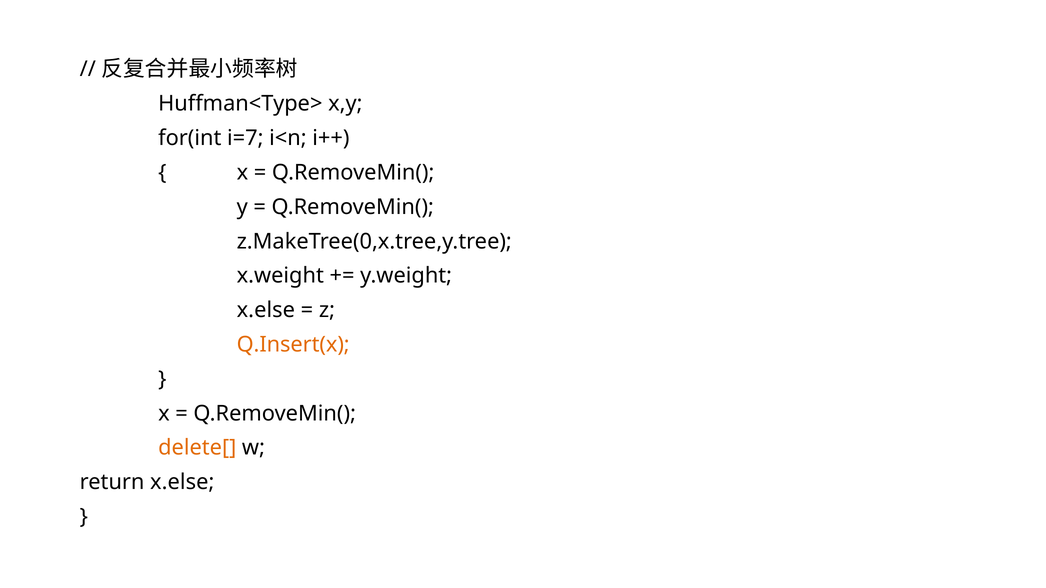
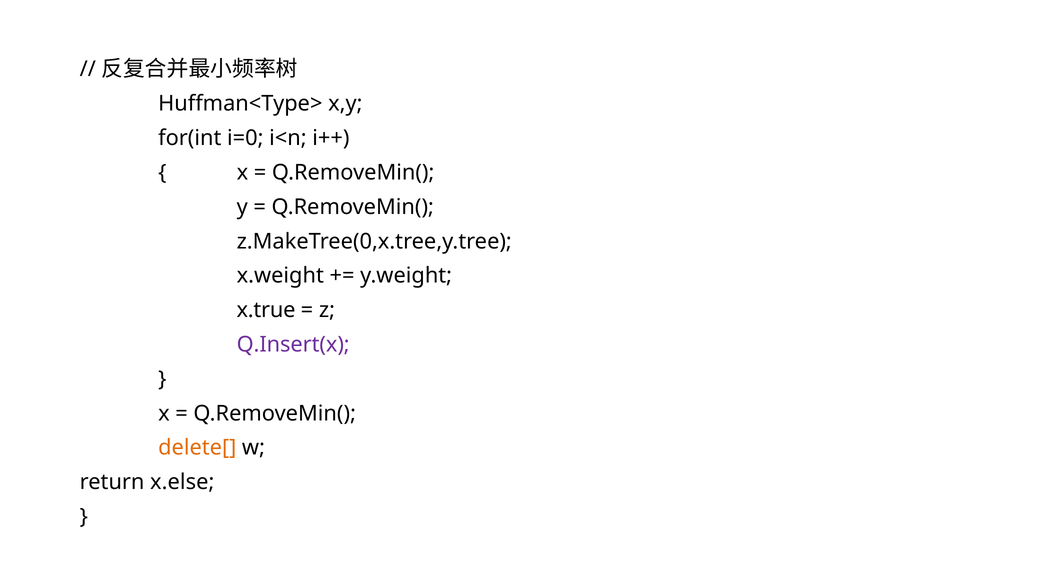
i=7: i=7 -> i=0
x.else at (266, 310): x.else -> x.true
Q.Insert(x colour: orange -> purple
